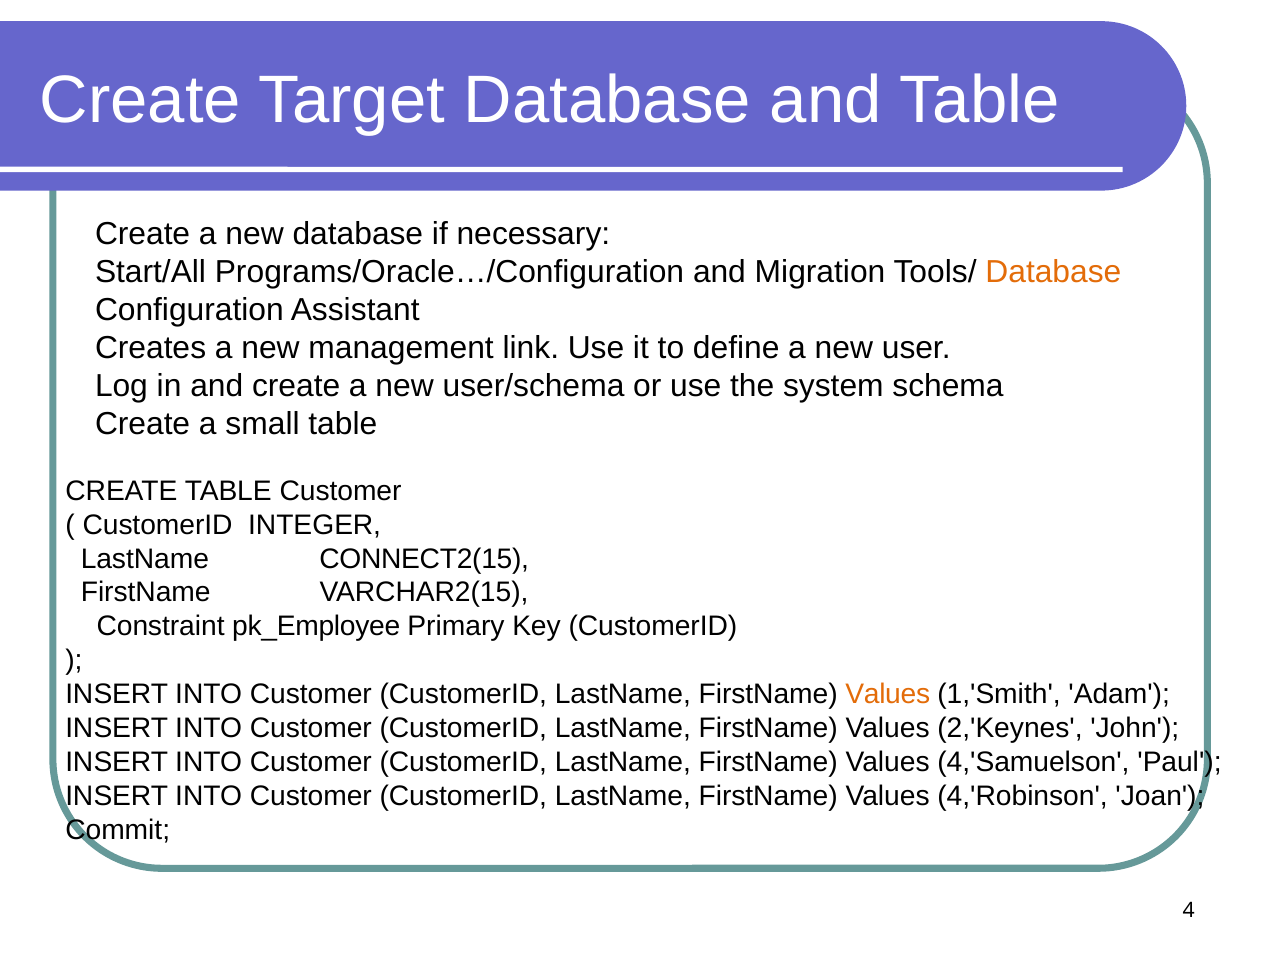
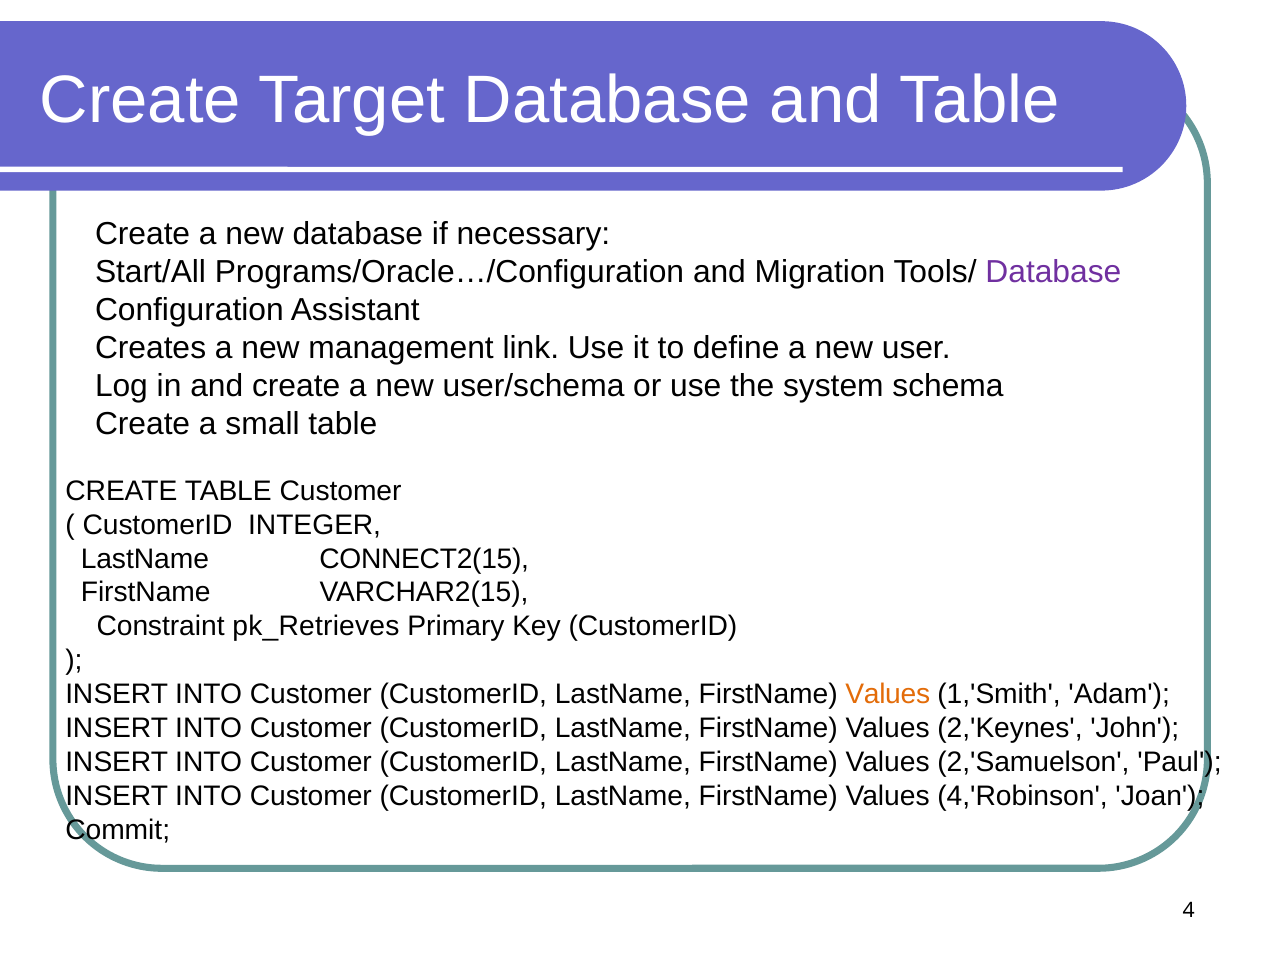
Database at (1053, 272) colour: orange -> purple
pk_Employee: pk_Employee -> pk_Retrieves
4,'Samuelson: 4,'Samuelson -> 2,'Samuelson
